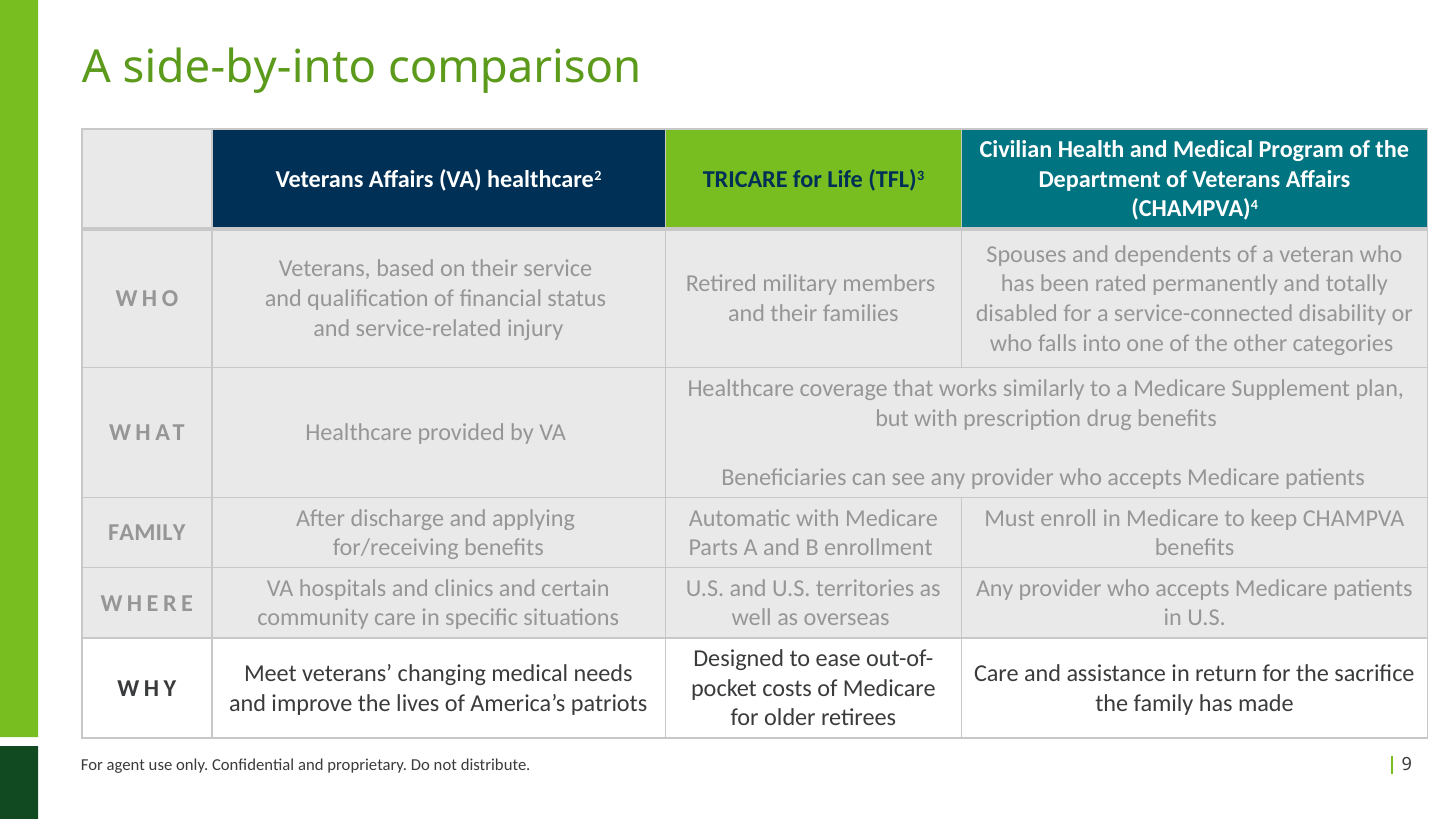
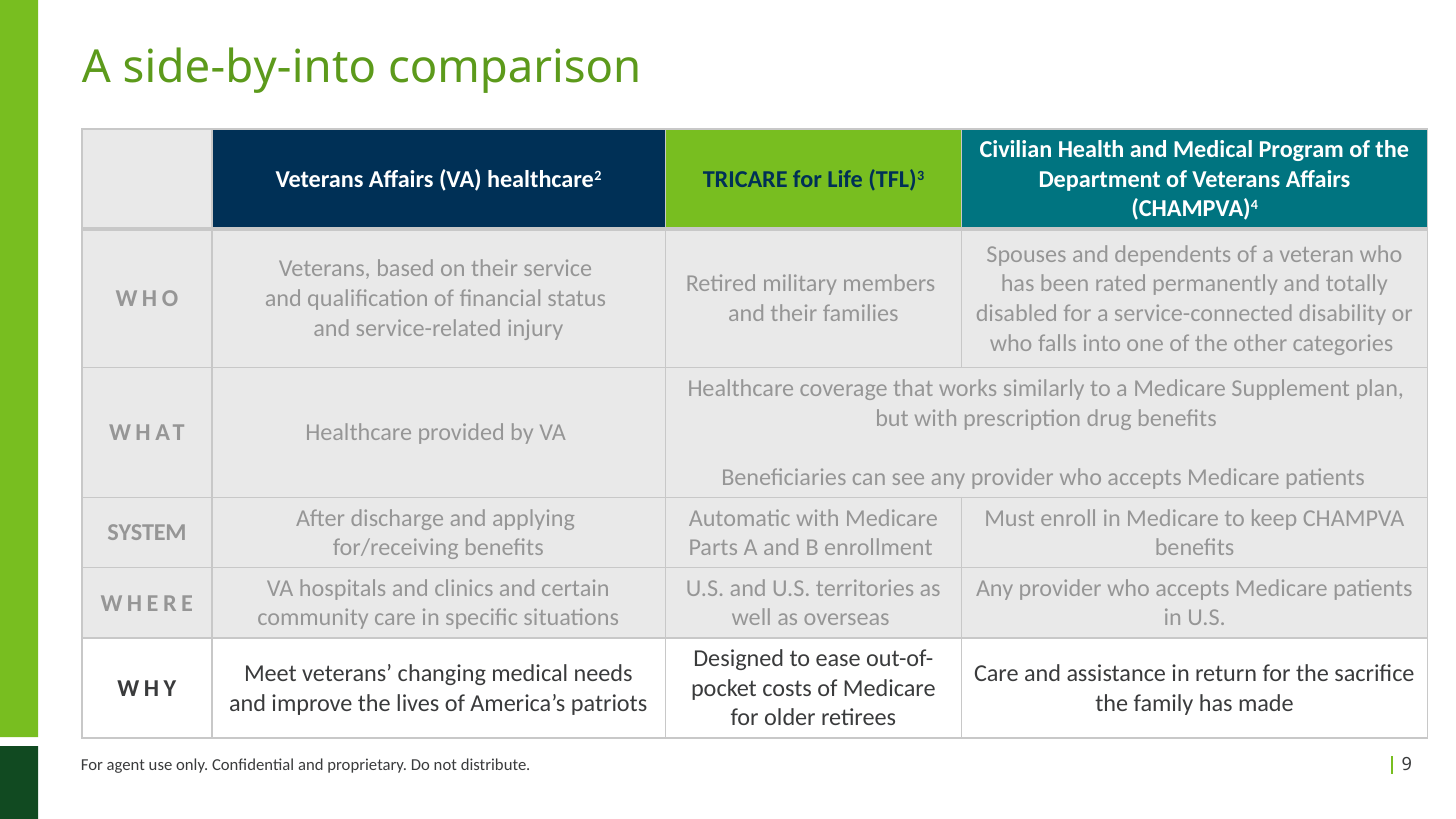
FAMILY at (147, 533): FAMILY -> SYSTEM
